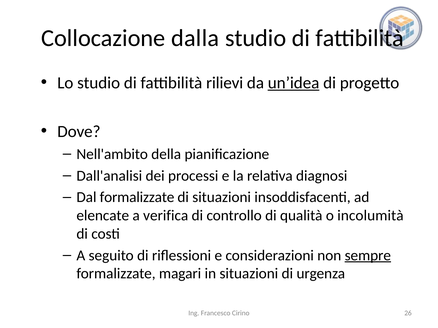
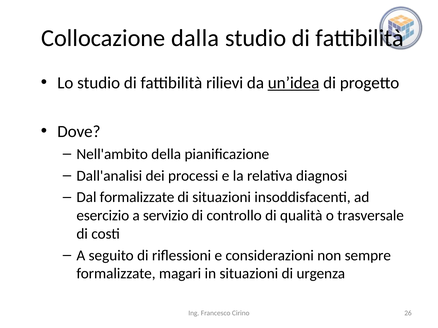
elencate: elencate -> esercizio
verifica: verifica -> servizio
incolumità: incolumità -> trasversale
sempre underline: present -> none
